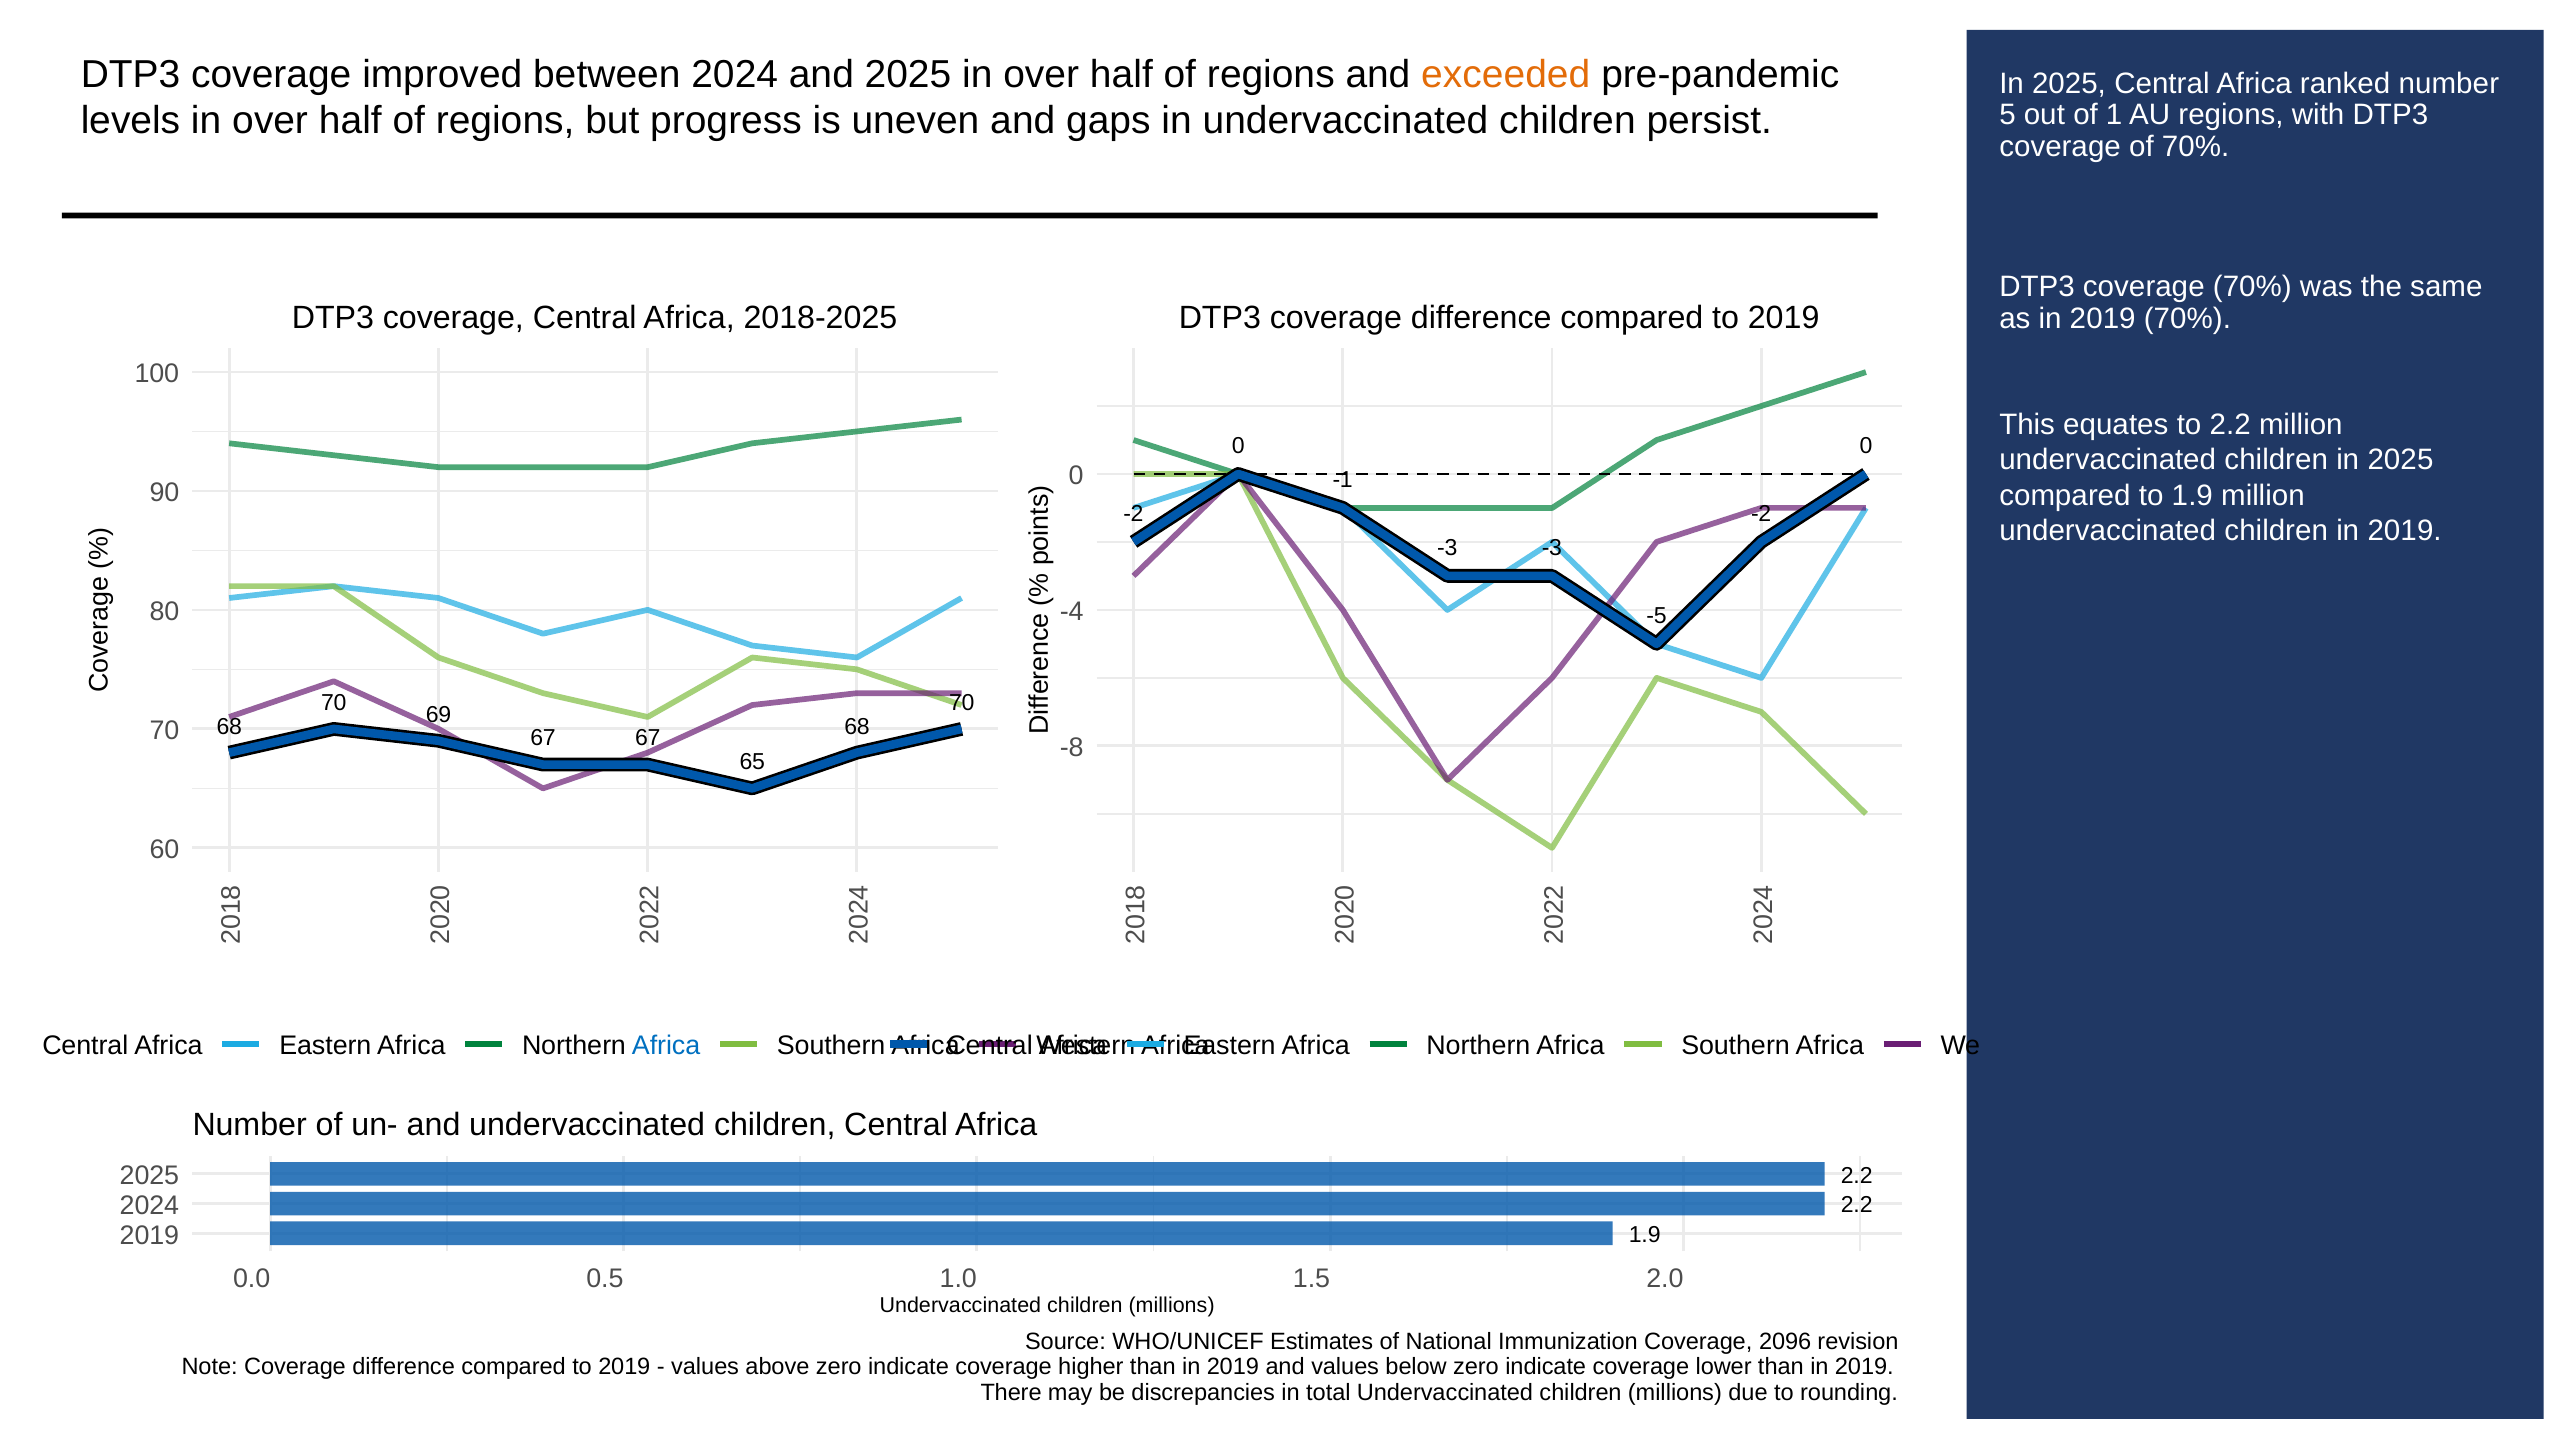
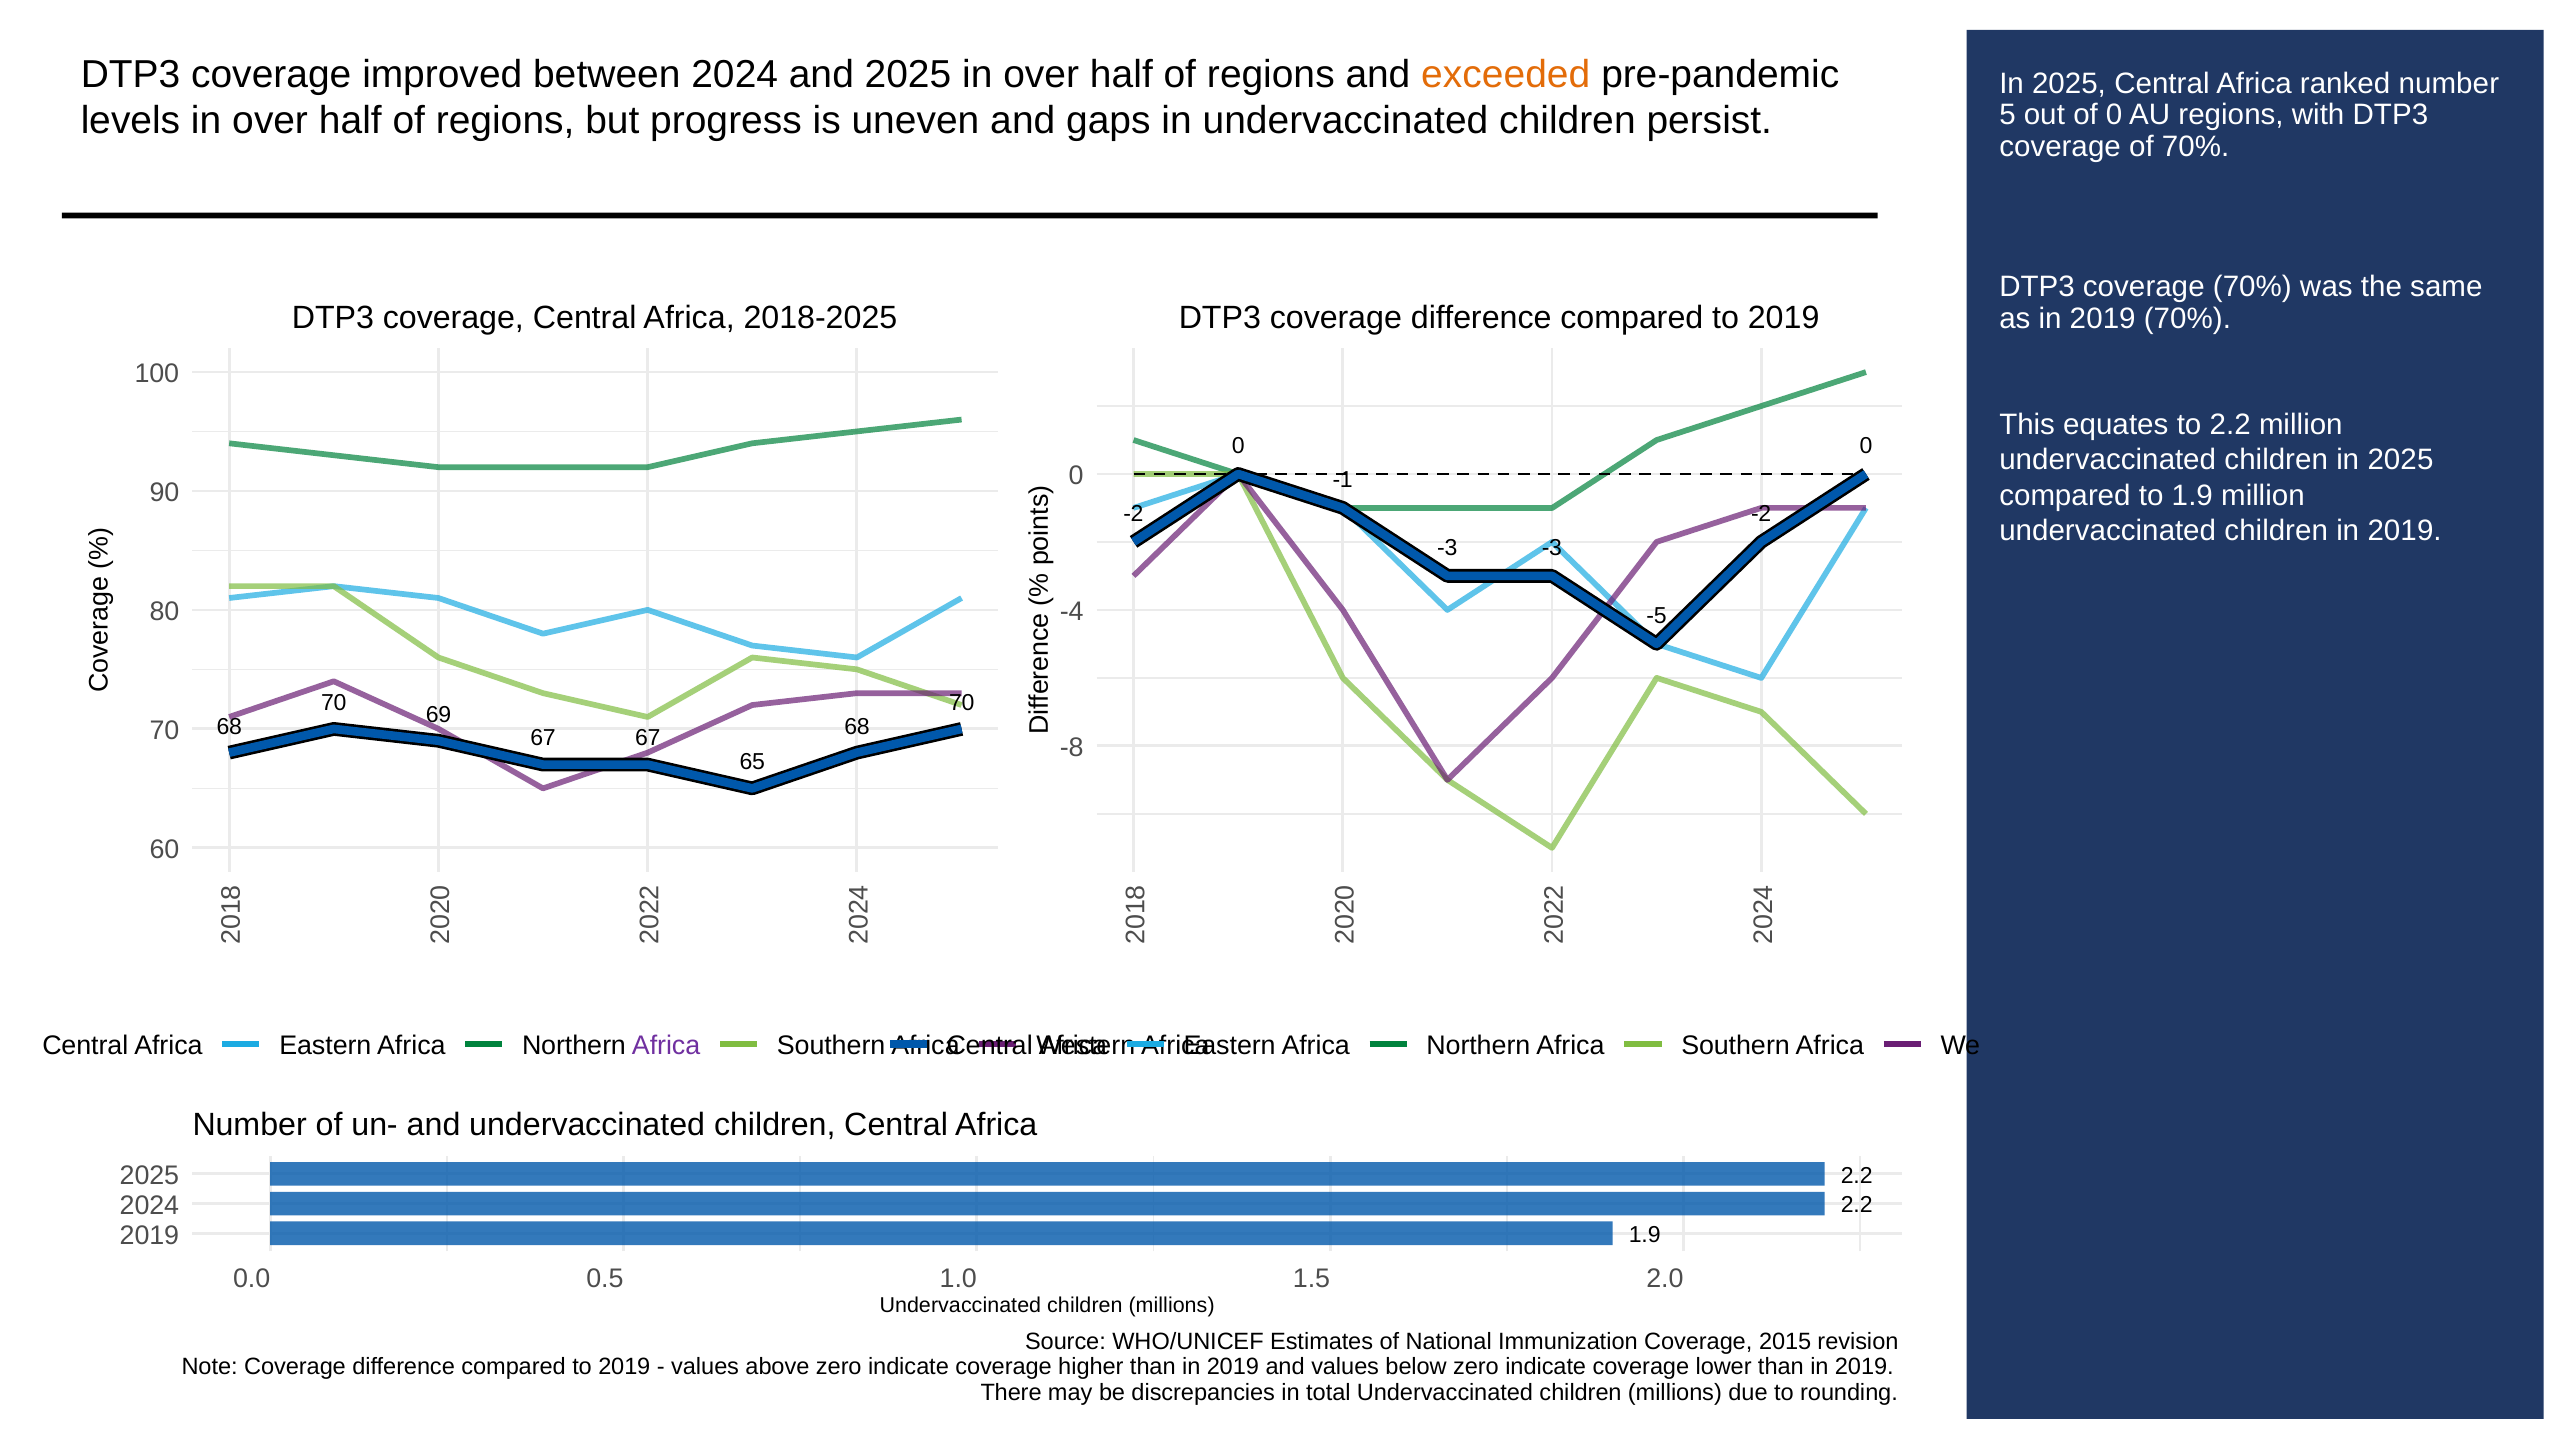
of 1: 1 -> 0
Africa at (666, 1046) colour: blue -> purple
2096: 2096 -> 2015
